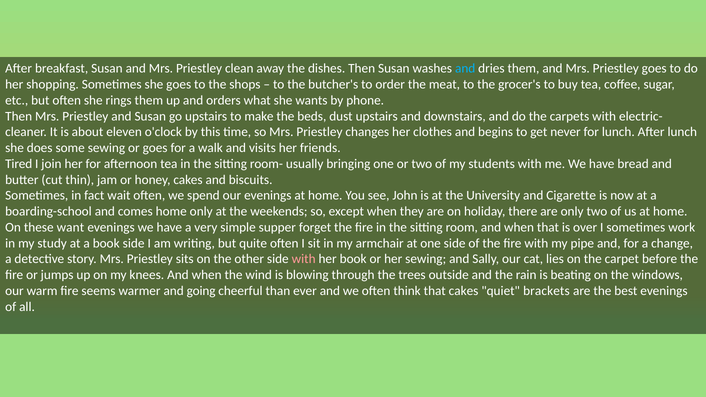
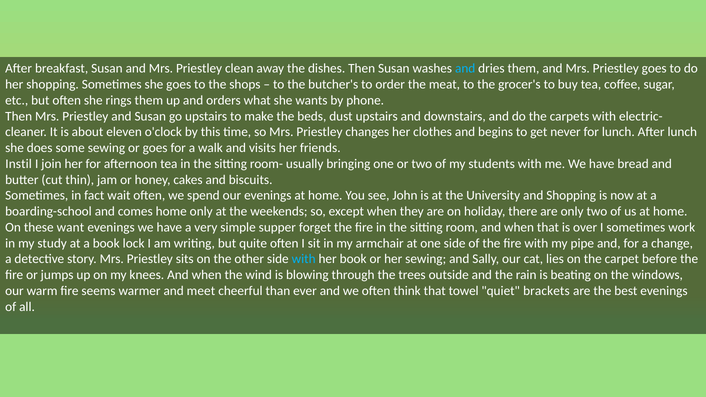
Tired: Tired -> Instil
and Cigarette: Cigarette -> Shopping
book side: side -> lock
with at (304, 259) colour: pink -> light blue
going: going -> meet
that cakes: cakes -> towel
